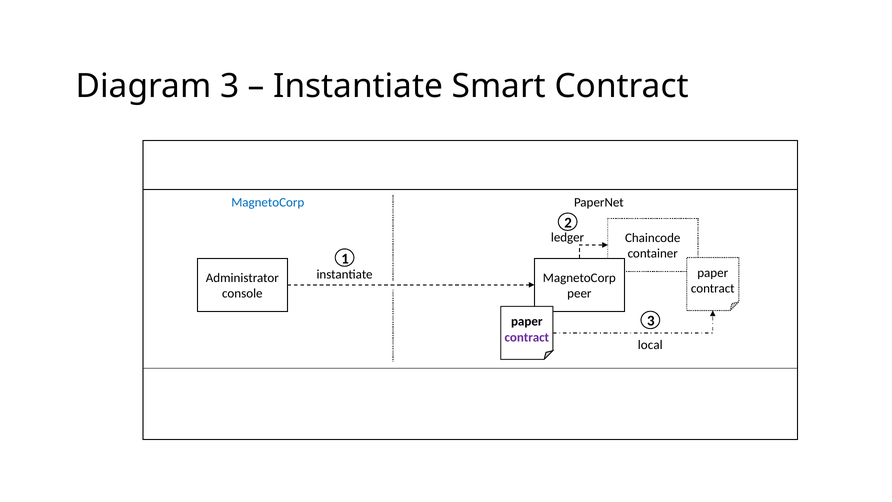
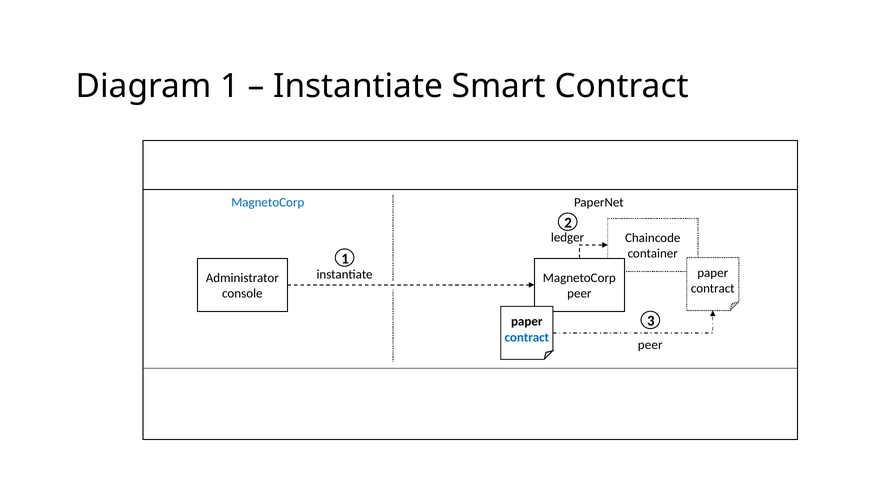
Diagram 3: 3 -> 1
contract at (527, 337) colour: purple -> blue
local at (650, 345): local -> peer
